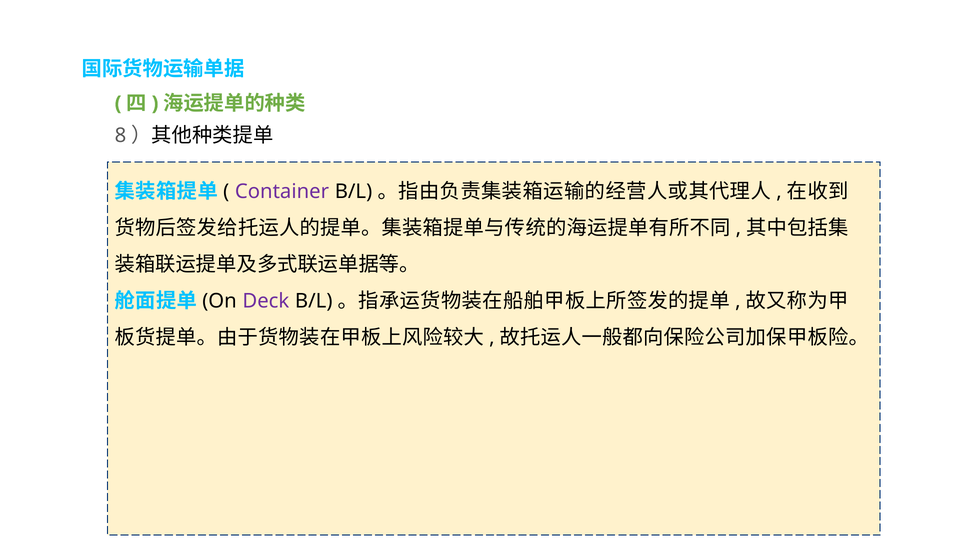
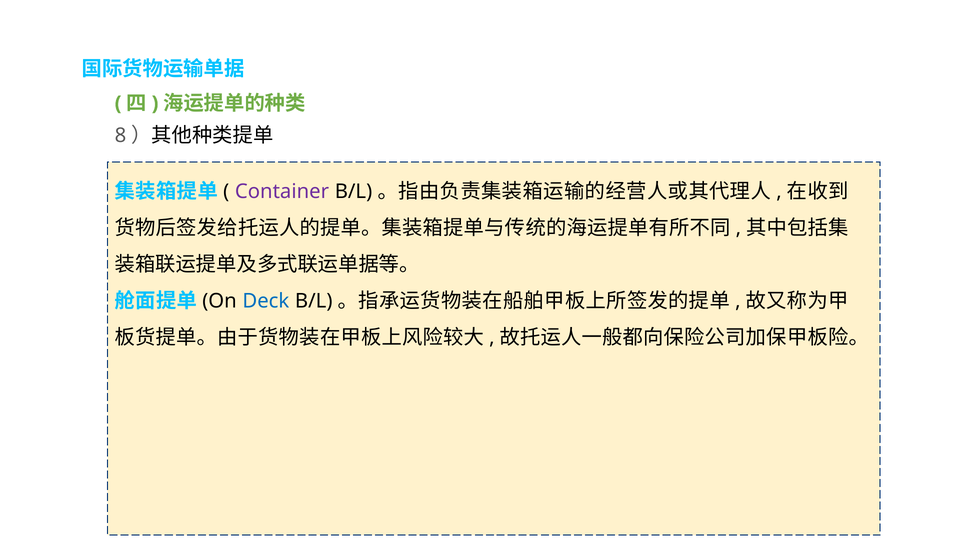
Deck colour: purple -> blue
